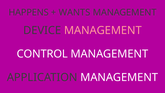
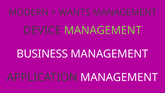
HAPPENS: HAPPENS -> MODERN
MANAGEMENT at (103, 30) colour: pink -> light green
CONTROL: CONTROL -> BUSINESS
